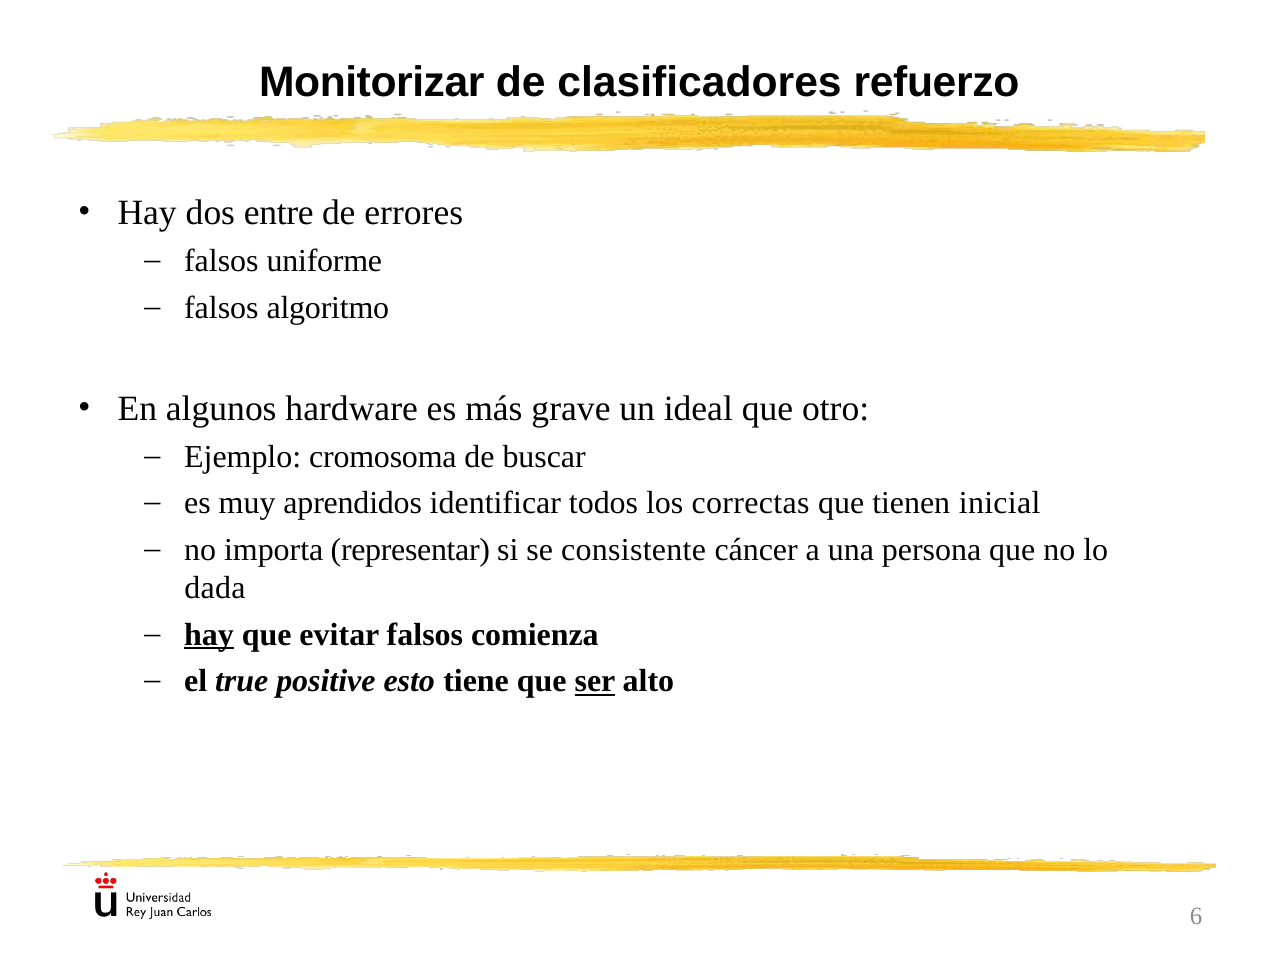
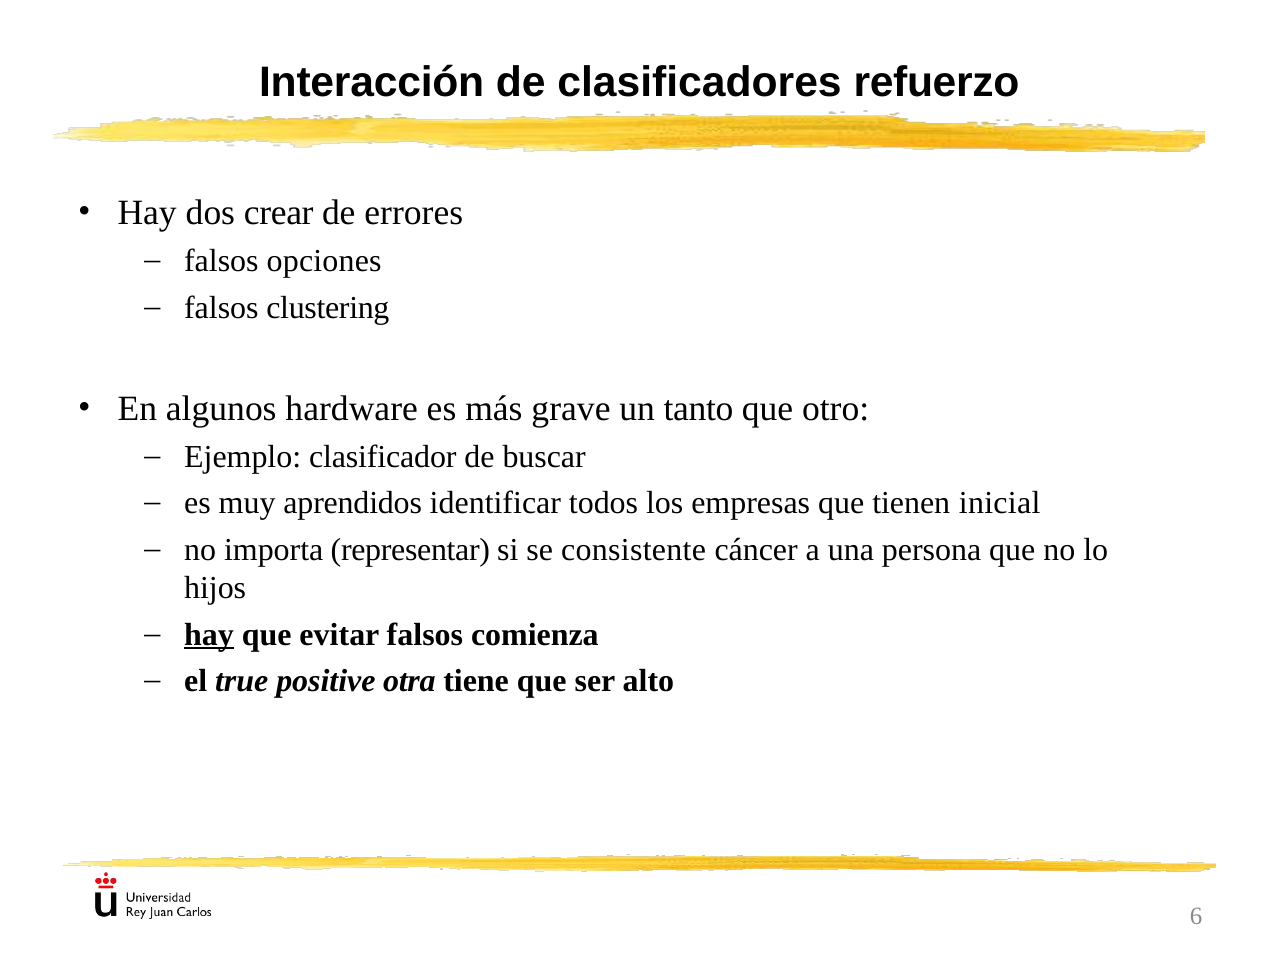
Monitorizar: Monitorizar -> Interacción
entre: entre -> crear
uniforme: uniforme -> opciones
algoritmo: algoritmo -> clustering
ideal: ideal -> tanto
cromosoma: cromosoma -> clasificador
correctas: correctas -> empresas
dada: dada -> hijos
esto: esto -> otra
ser underline: present -> none
